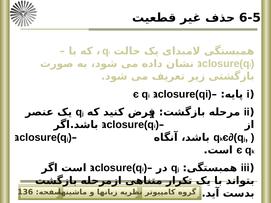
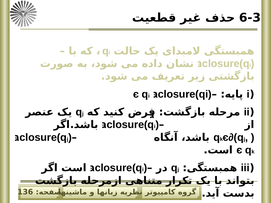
6-5: 6-5 -> 6-3
